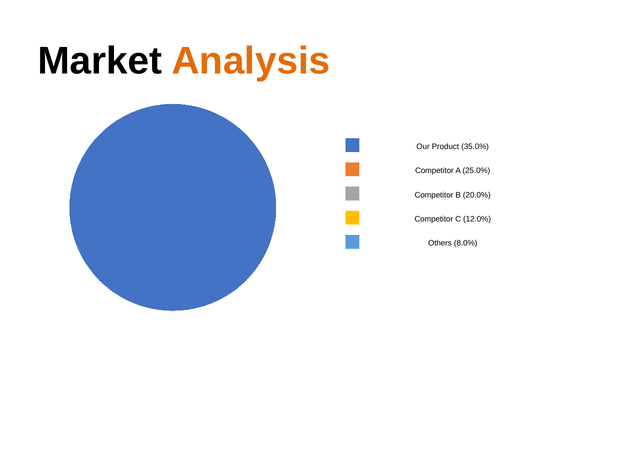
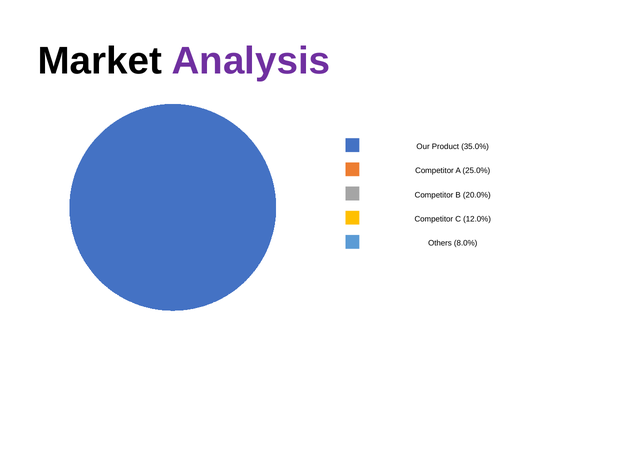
Analysis colour: orange -> purple
